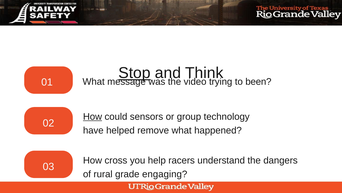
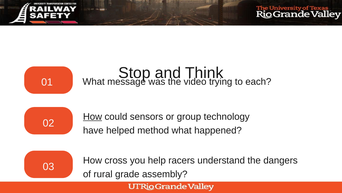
Stop underline: present -> none
been: been -> each
remove: remove -> method
engaging: engaging -> assembly
